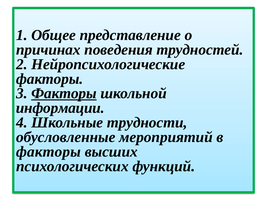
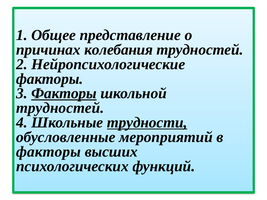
поведения: поведения -> колебания
информации at (60, 108): информации -> трудностей
трудности underline: none -> present
